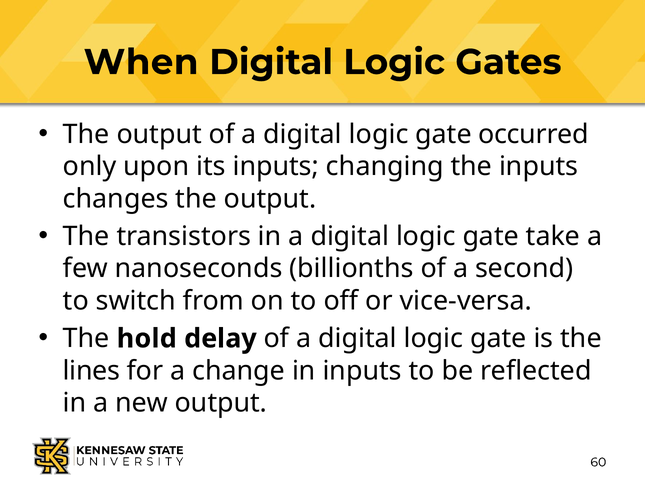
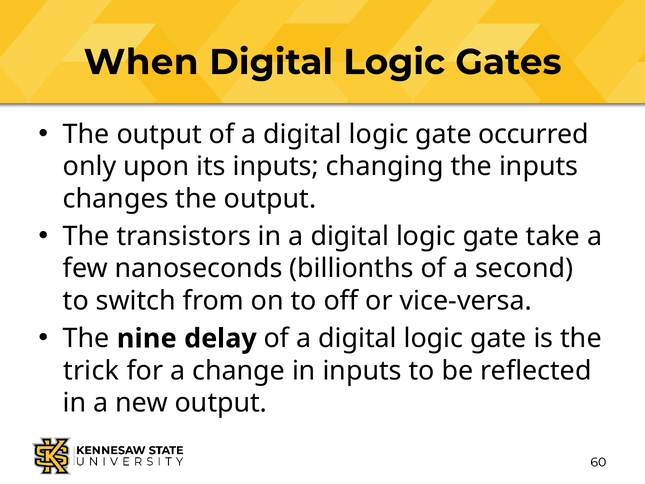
hold: hold -> nine
lines: lines -> trick
